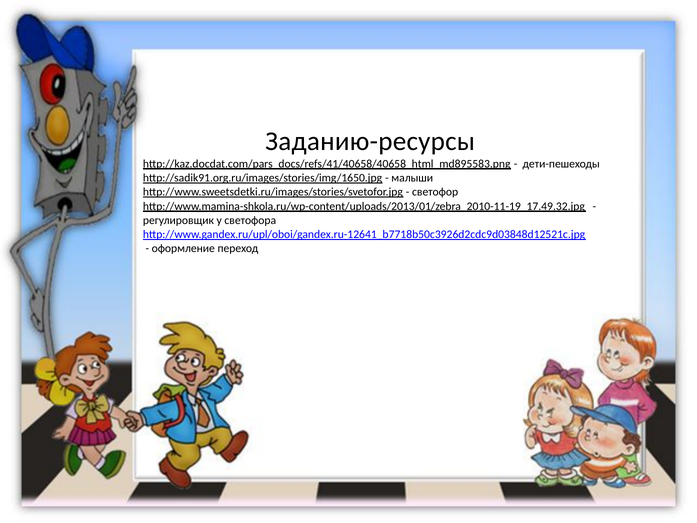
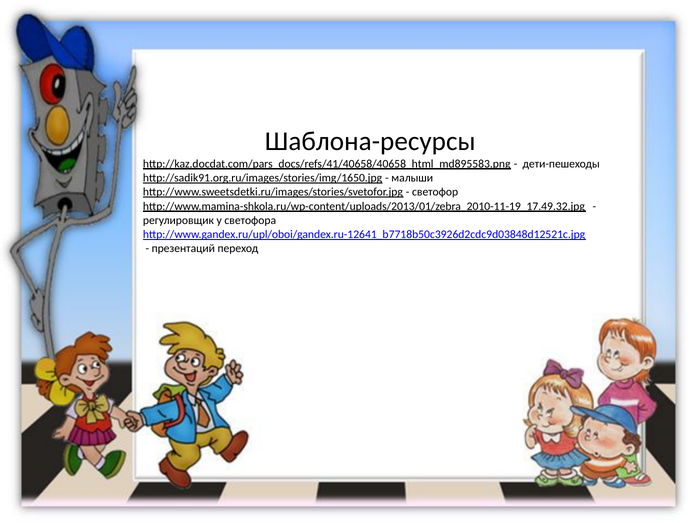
Заданию-ресурсы: Заданию-ресурсы -> Шаблона-ресурсы
оформление: оформление -> презентаций
